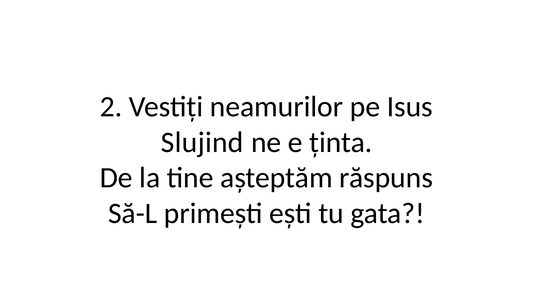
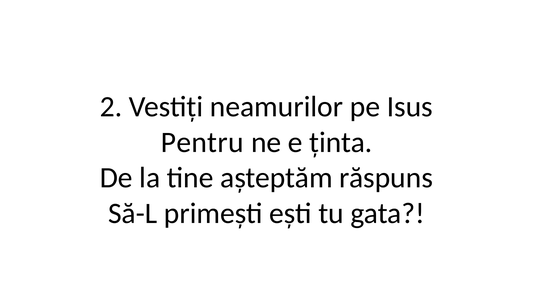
Slujind: Slujind -> Pentru
